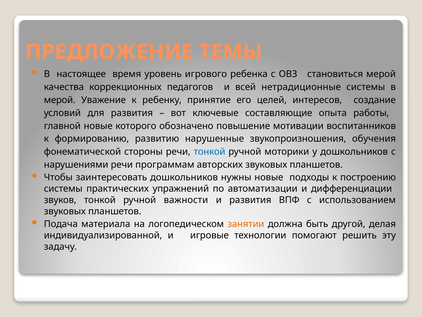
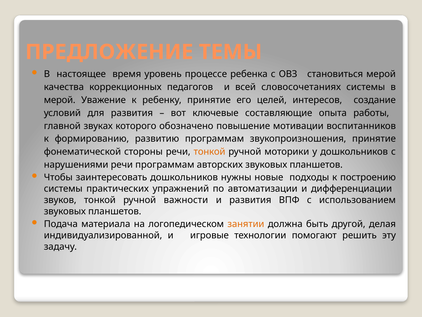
игрового: игрового -> процессе
нетрадиционные: нетрадиционные -> словосочетаниях
главной новые: новые -> звуках
развитию нарушенные: нарушенные -> программам
звукопроизношения обучения: обучения -> принятие
тонкой at (209, 152) colour: blue -> orange
